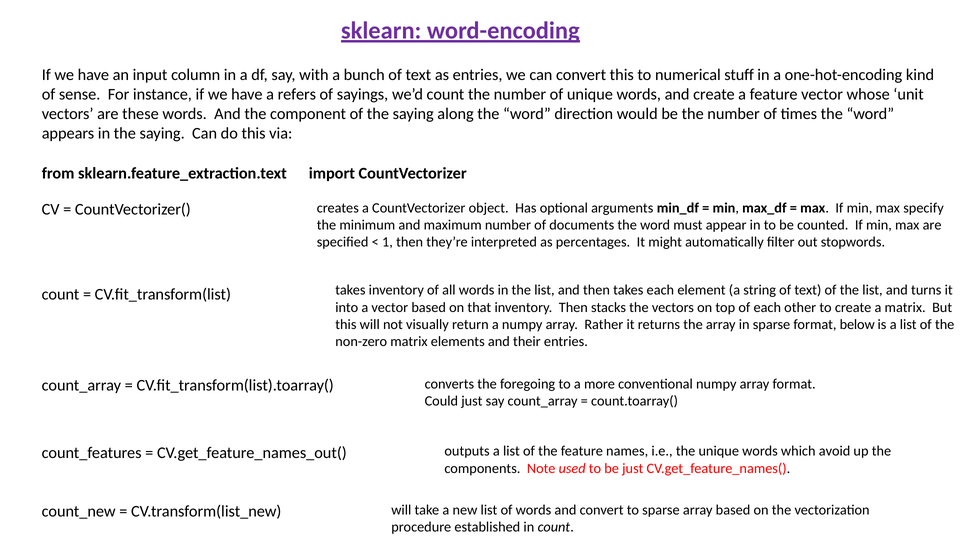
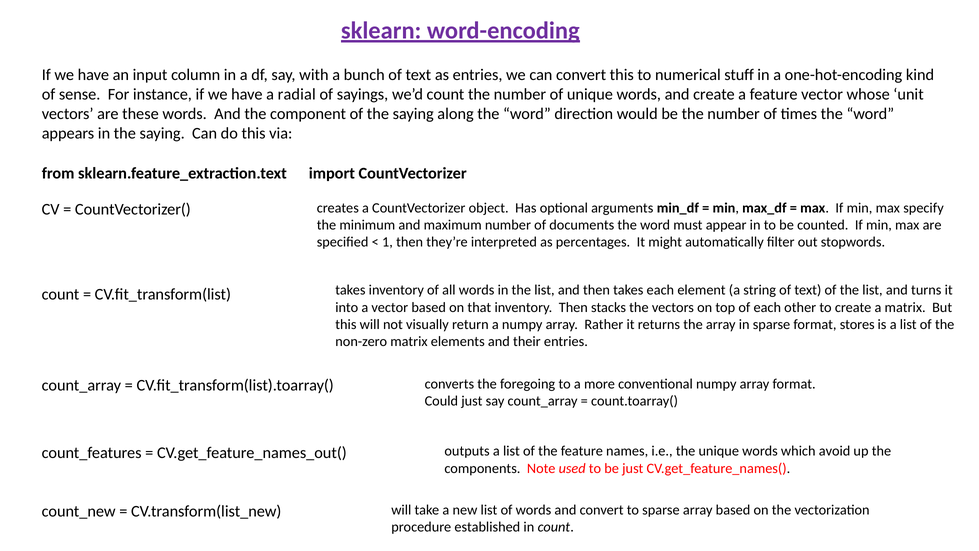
refers: refers -> radial
below: below -> stores
